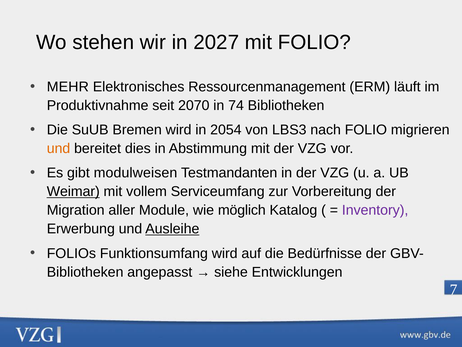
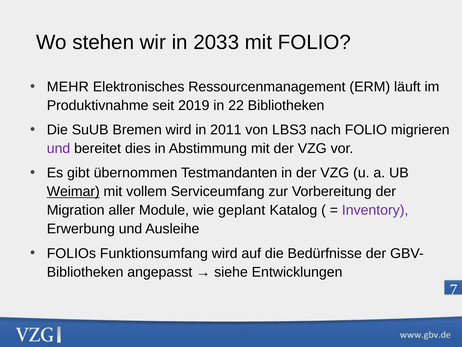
2027: 2027 -> 2033
2070: 2070 -> 2019
74: 74 -> 22
2054: 2054 -> 2011
und at (59, 148) colour: orange -> purple
modulweisen: modulweisen -> übernommen
möglich: möglich -> geplant
Ausleihe underline: present -> none
